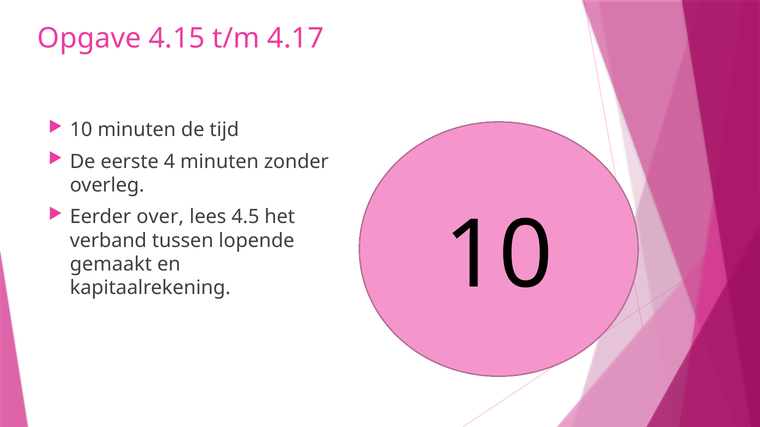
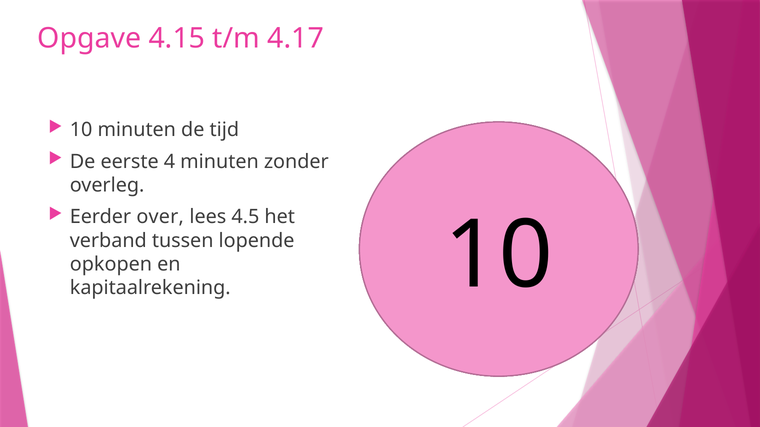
gemaakt: gemaakt -> opkopen
